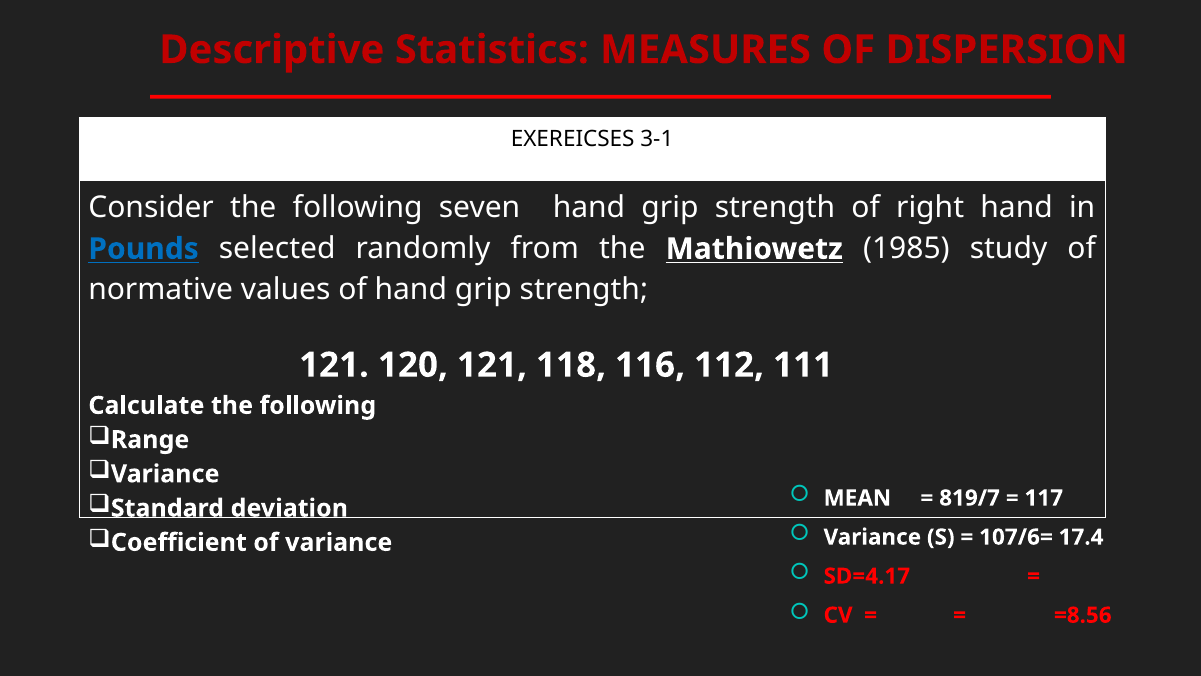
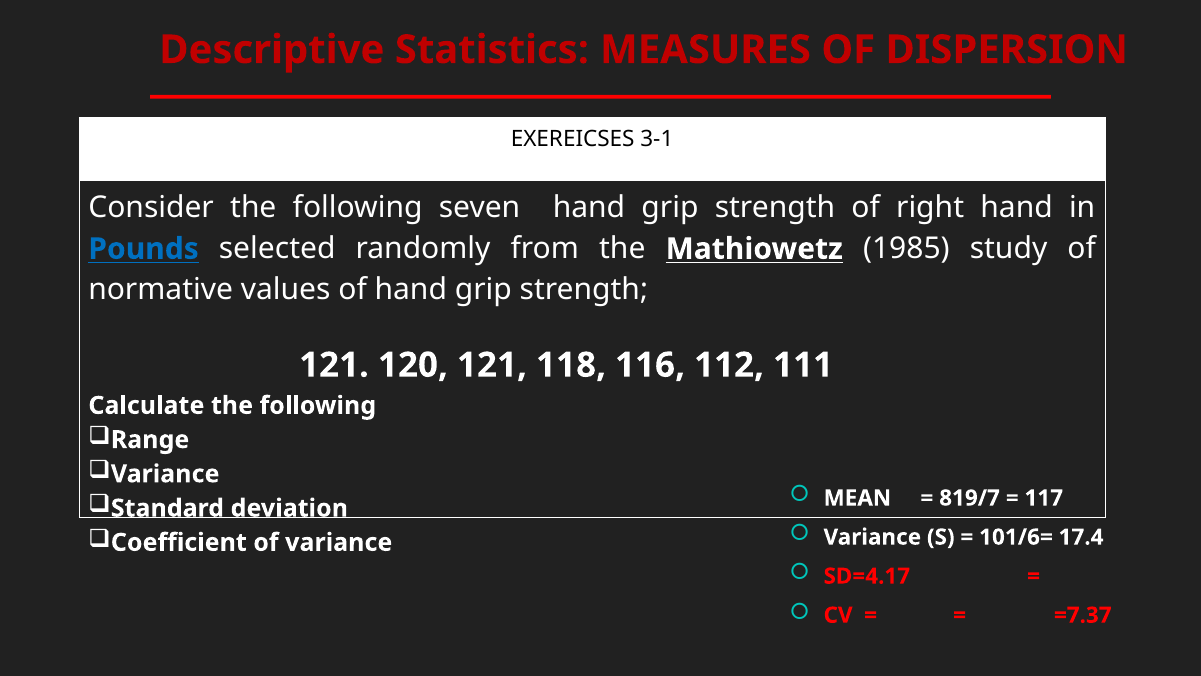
107/6=: 107/6= -> 101/6=
=8.56: =8.56 -> =7.37
